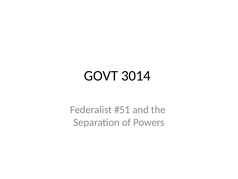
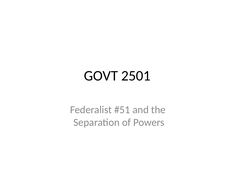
3014: 3014 -> 2501
